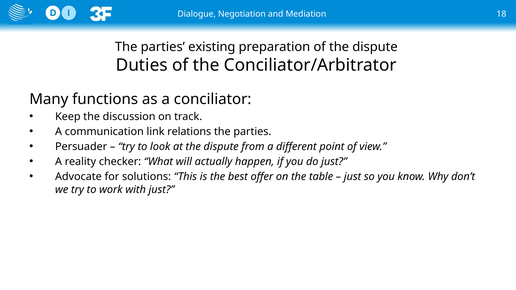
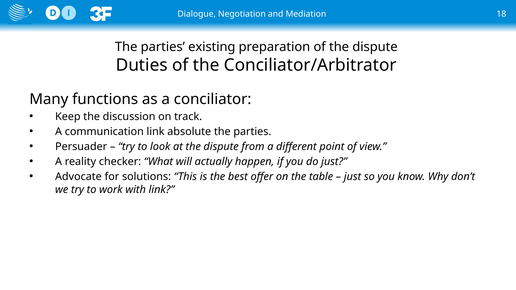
relations: relations -> absolute
with just: just -> link
